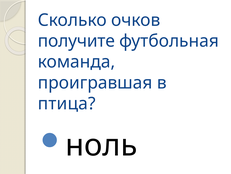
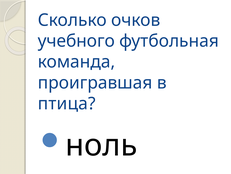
получите: получите -> учебного
